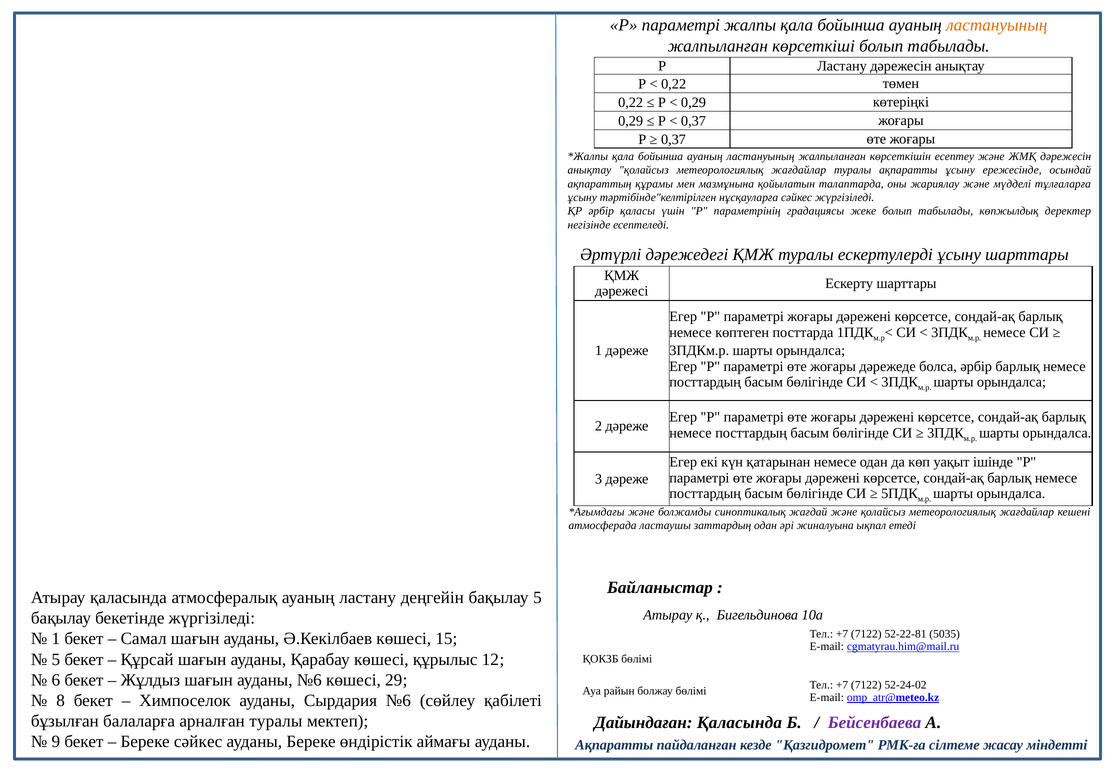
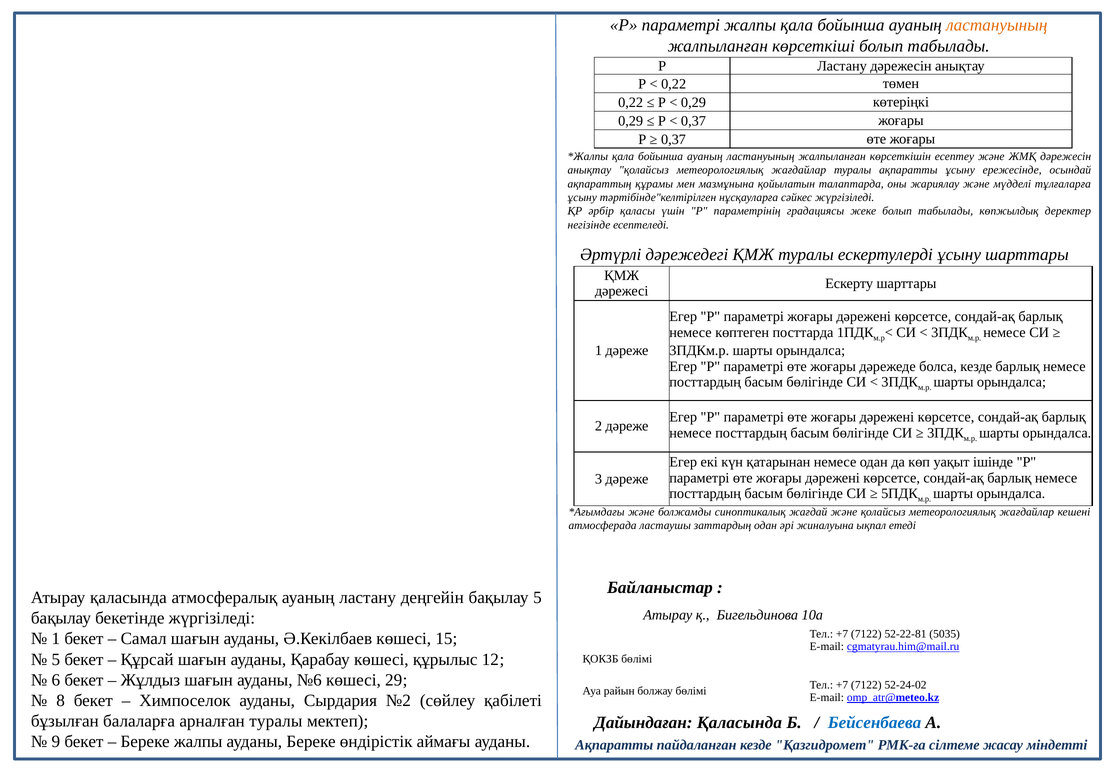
болса әрбір: әрбір -> кезде
Сырдария №6: №6 -> №2
Бейсенбаева colour: purple -> blue
Береке сәйкес: сәйкес -> жалпы
